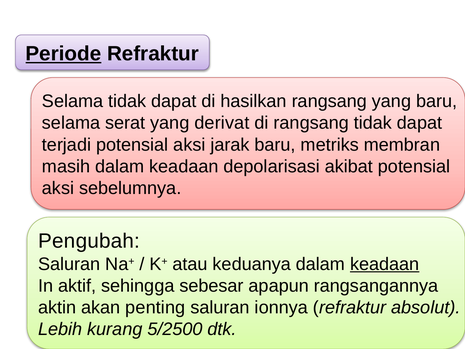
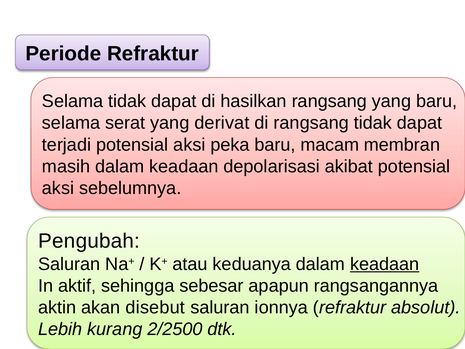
Periode underline: present -> none
jarak: jarak -> peka
metriks: metriks -> macam
penting: penting -> disebut
5/2500: 5/2500 -> 2/2500
